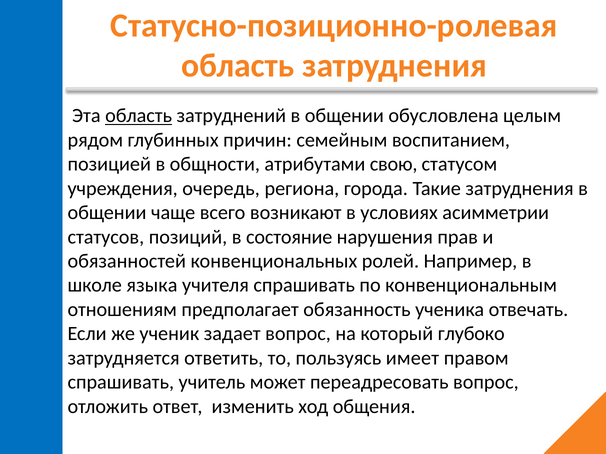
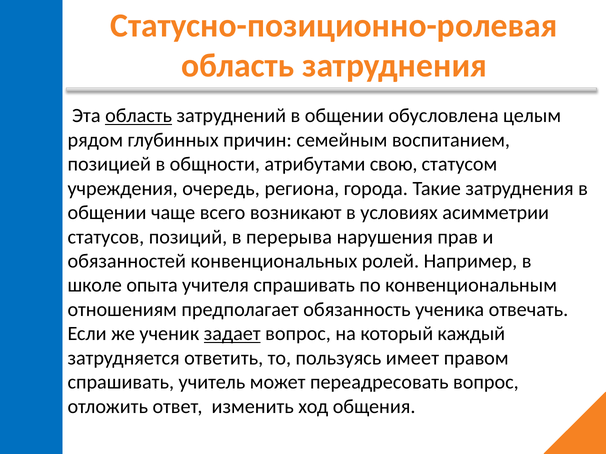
состояние: состояние -> перерыва
языка: языка -> опыта
задает underline: none -> present
глубоко: глубоко -> каждый
